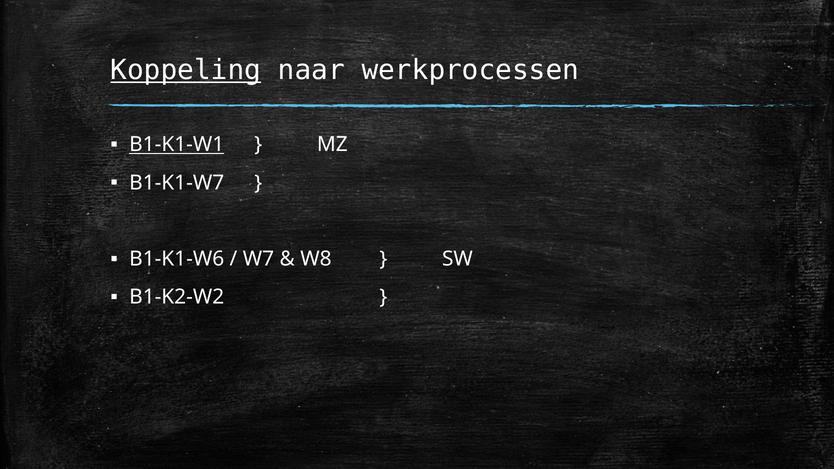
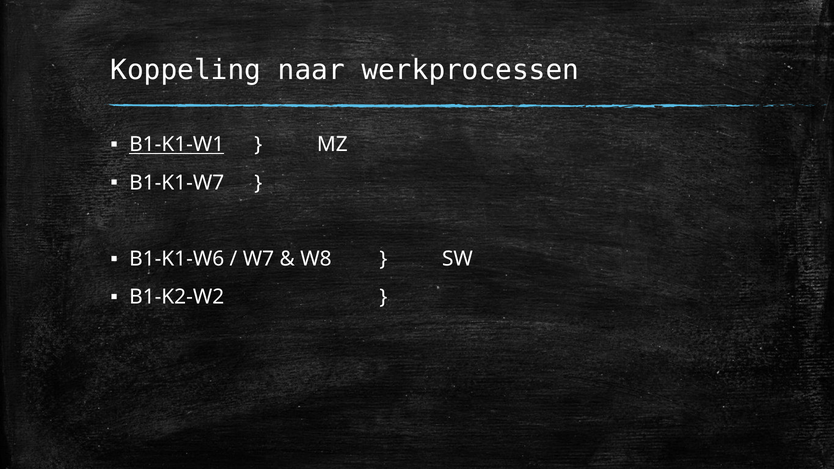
Koppeling underline: present -> none
